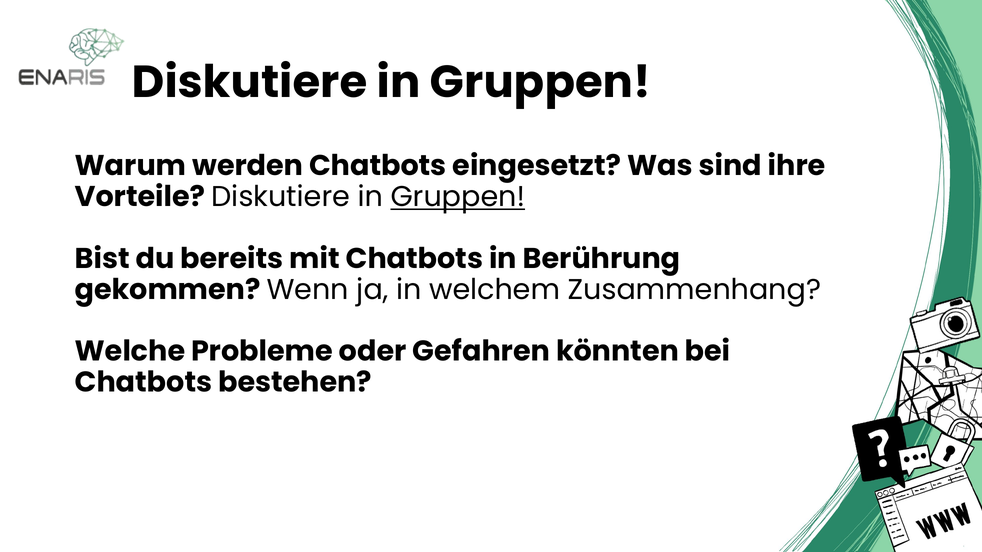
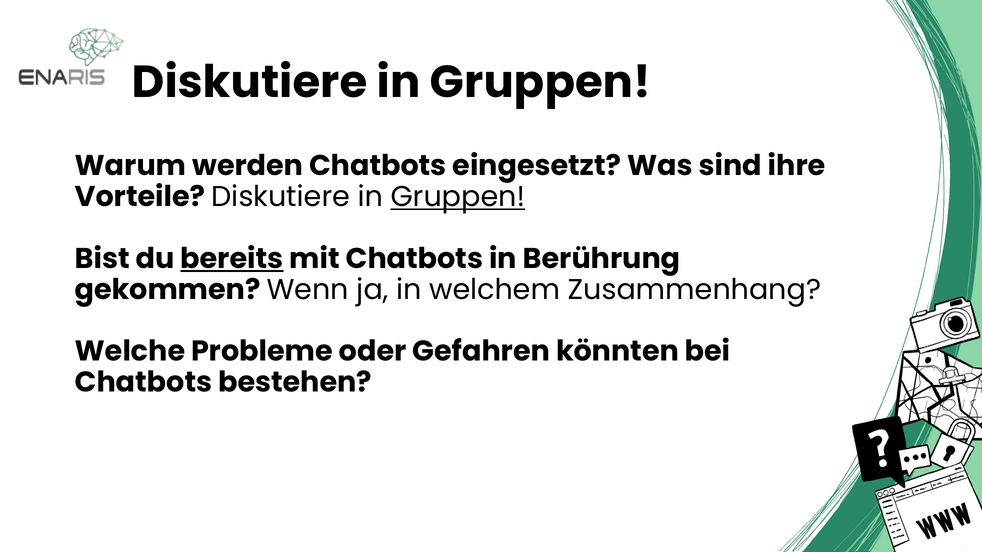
bereits underline: none -> present
